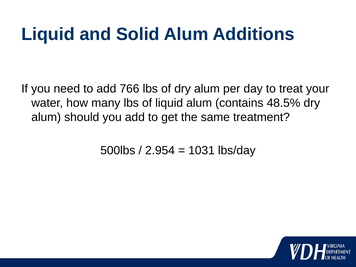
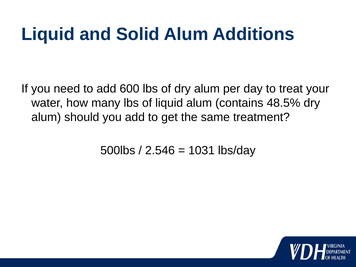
766: 766 -> 600
2.954: 2.954 -> 2.546
